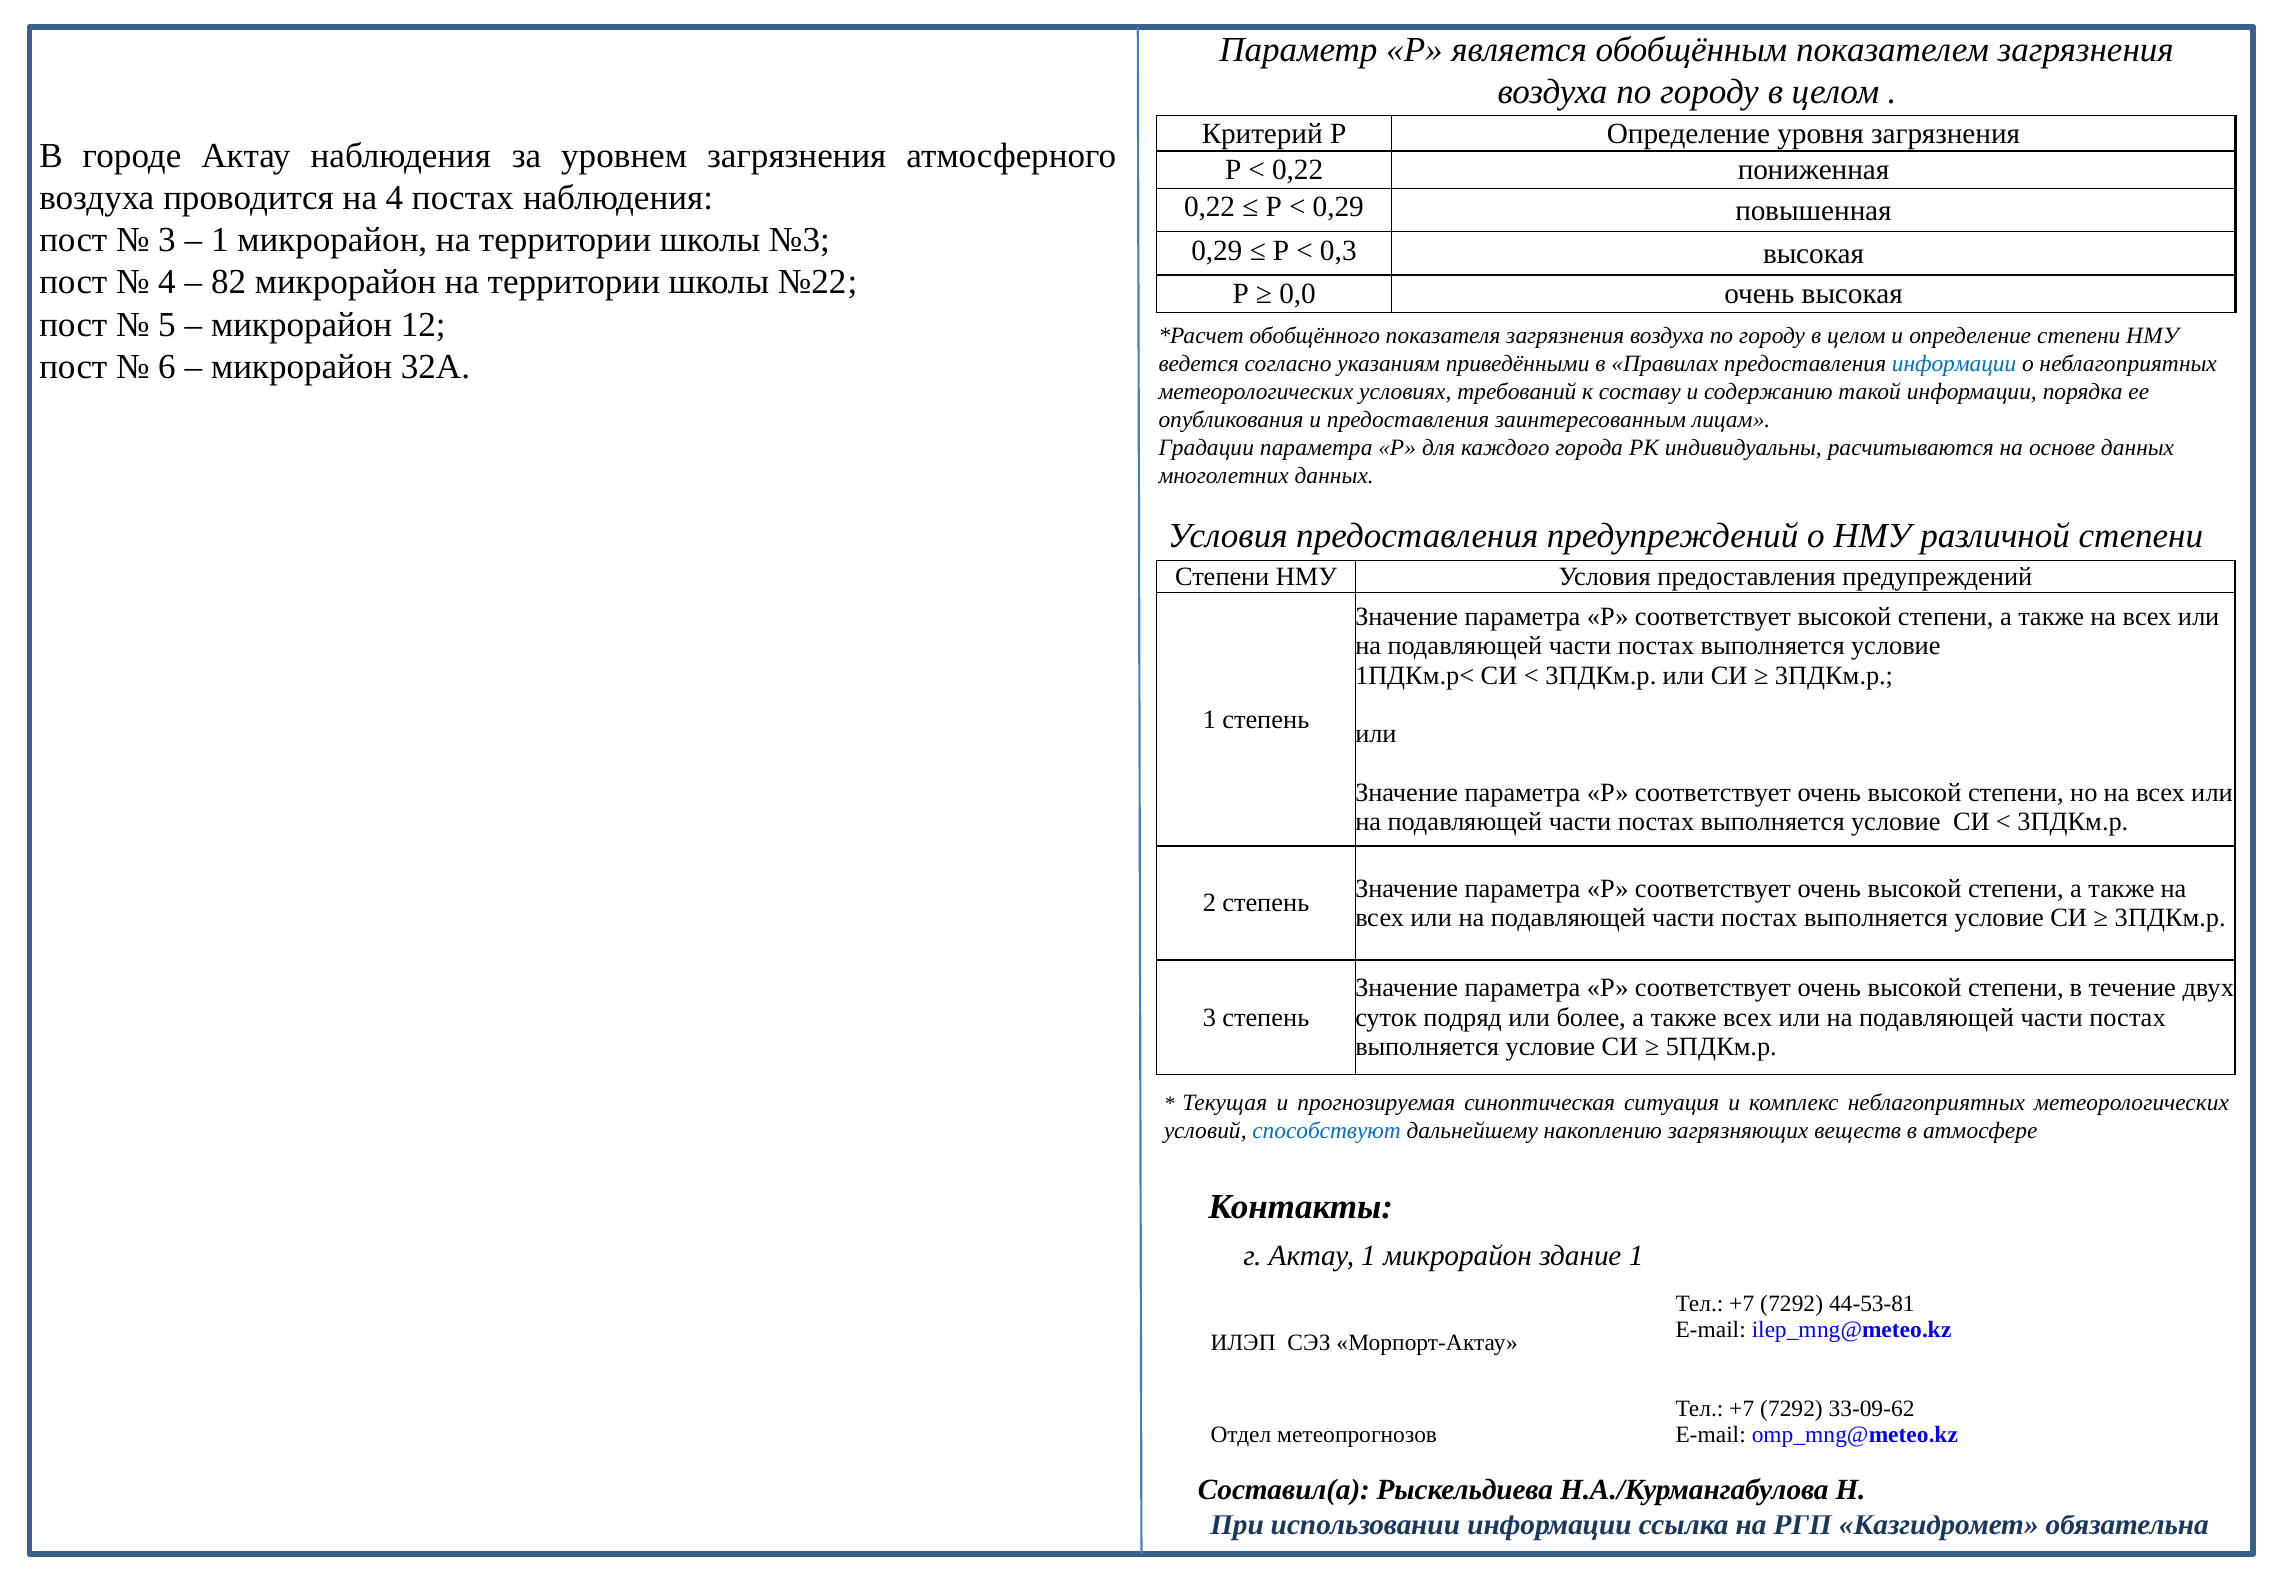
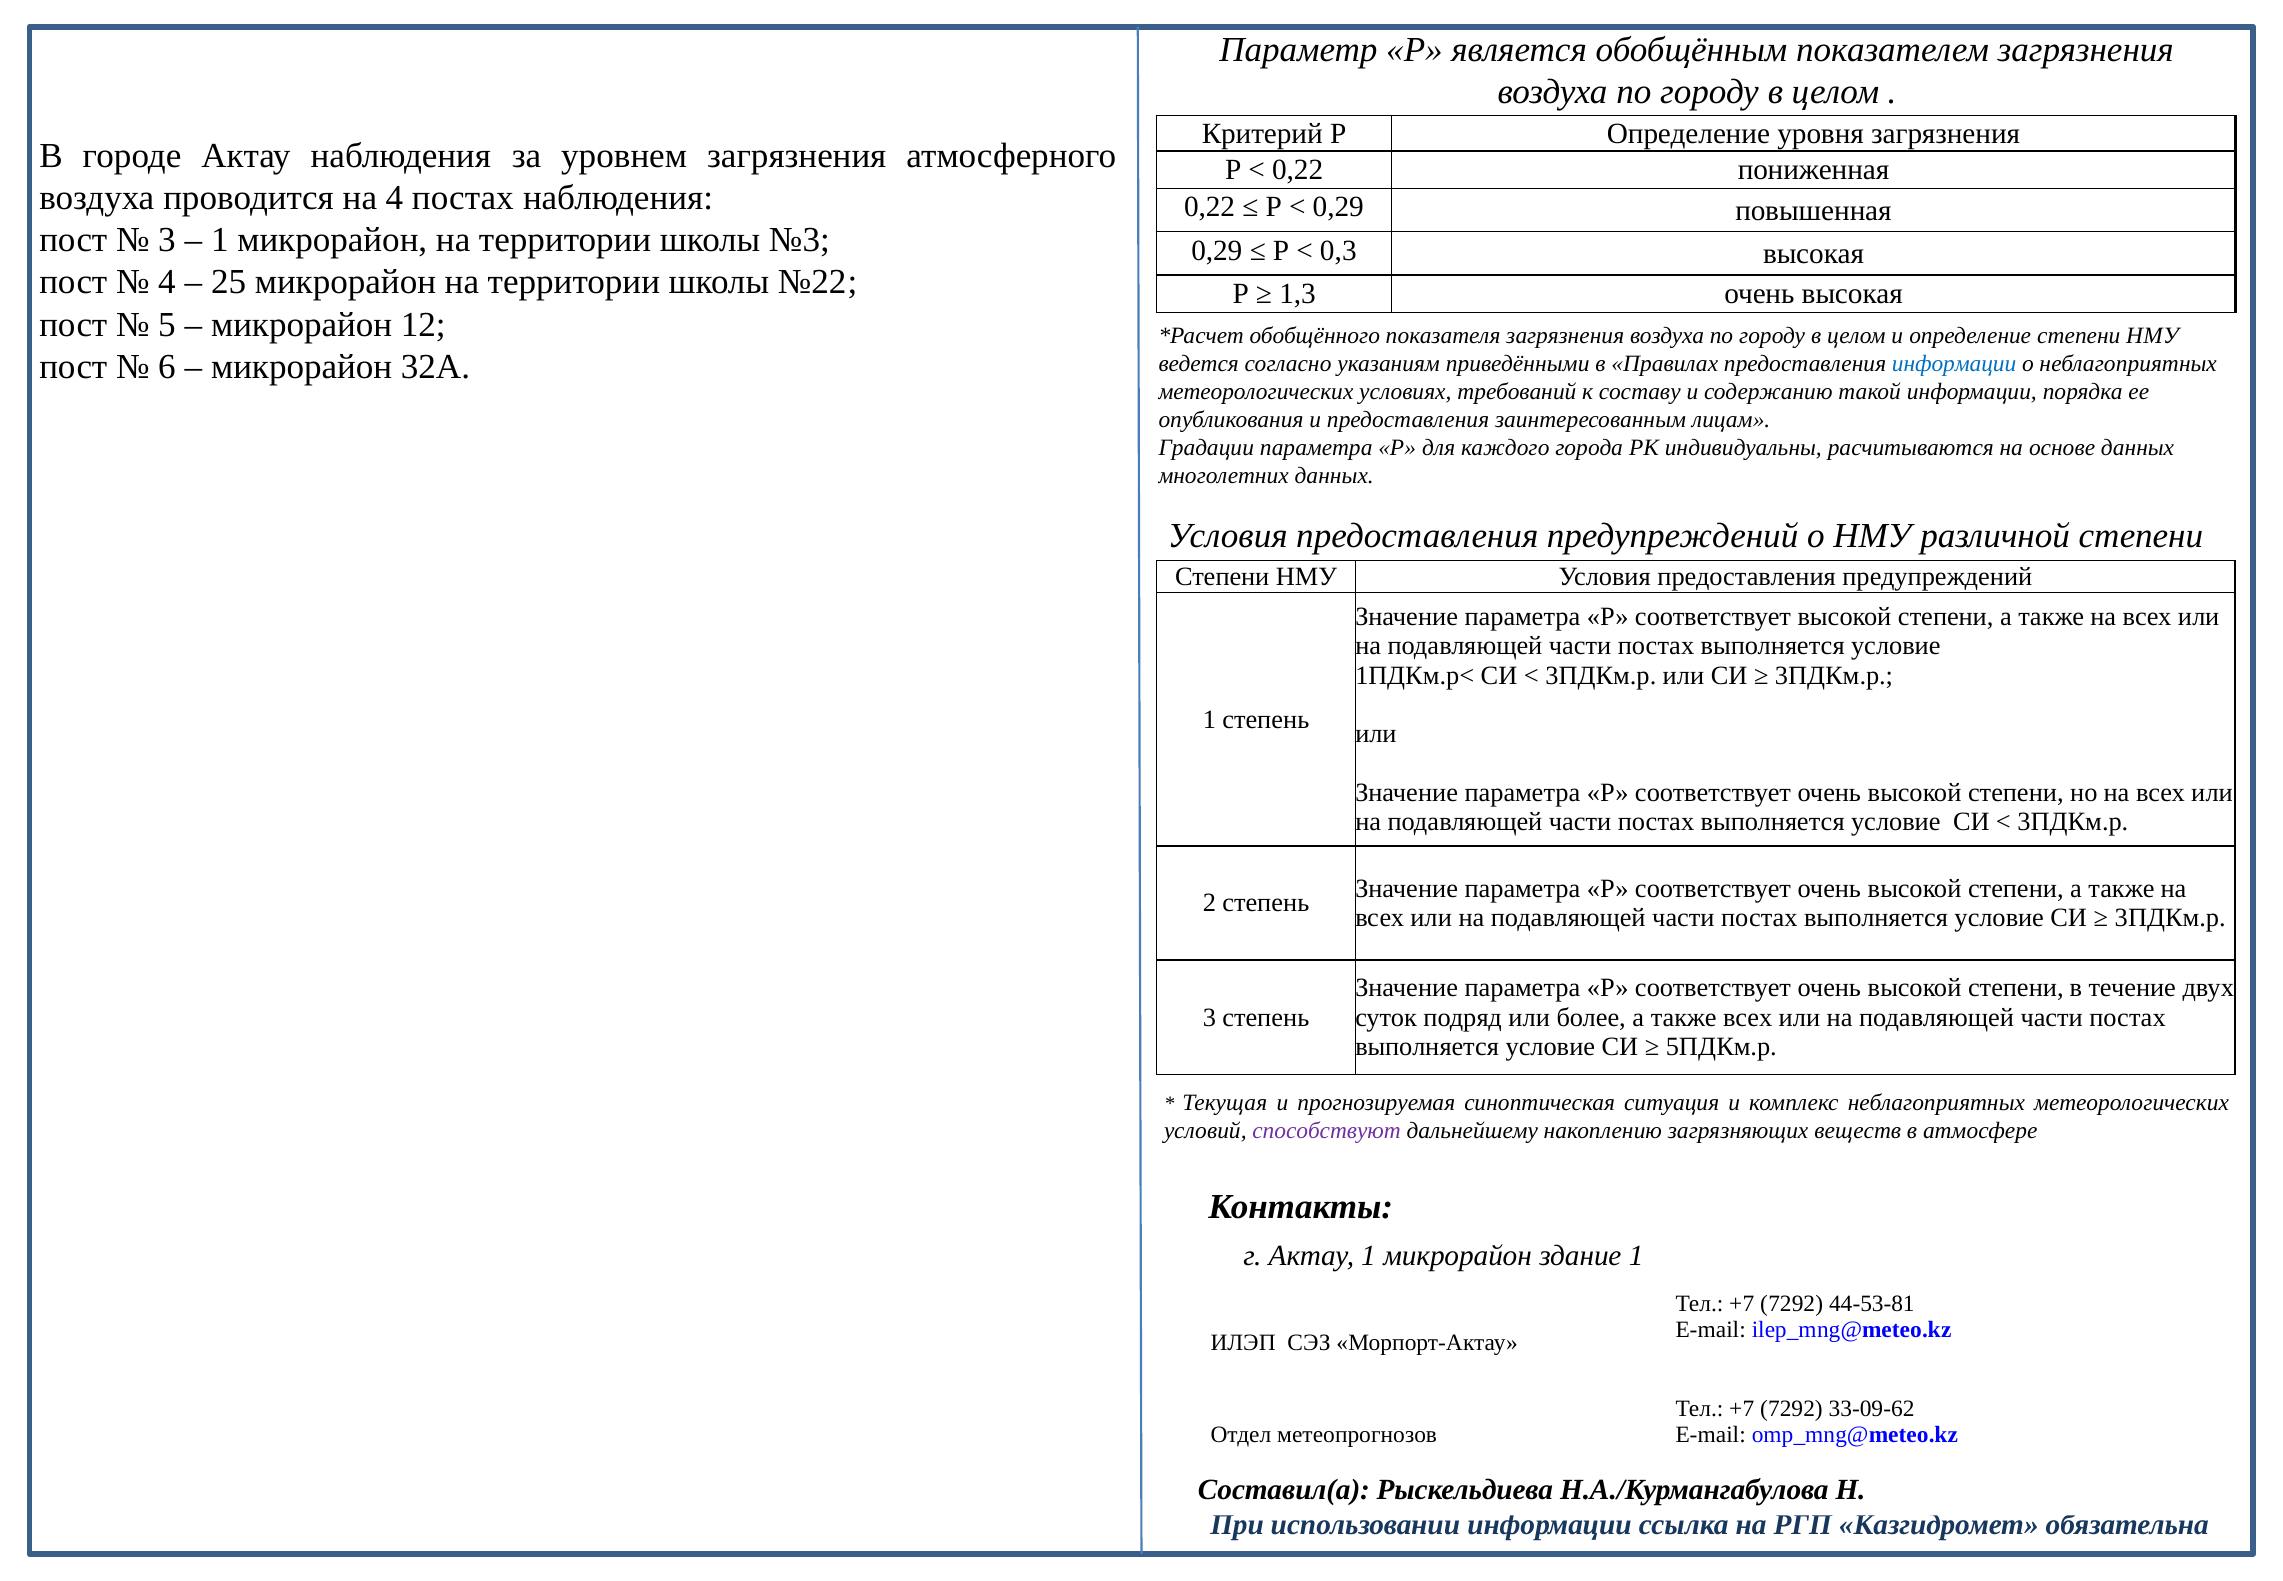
82: 82 -> 25
0,0: 0,0 -> 1,3
способствуют colour: blue -> purple
